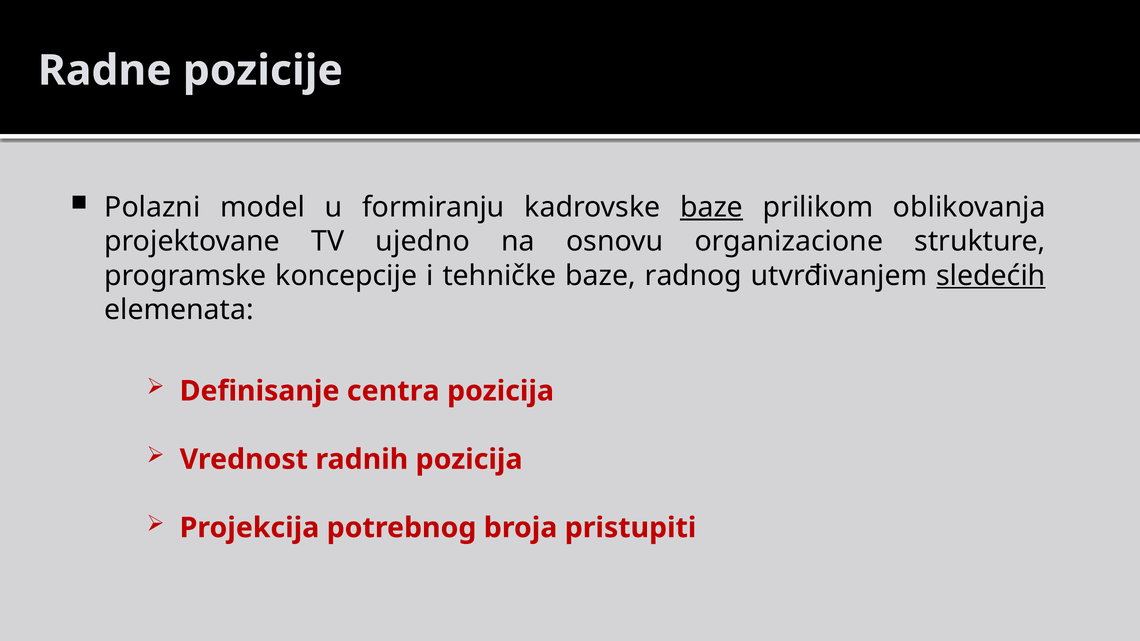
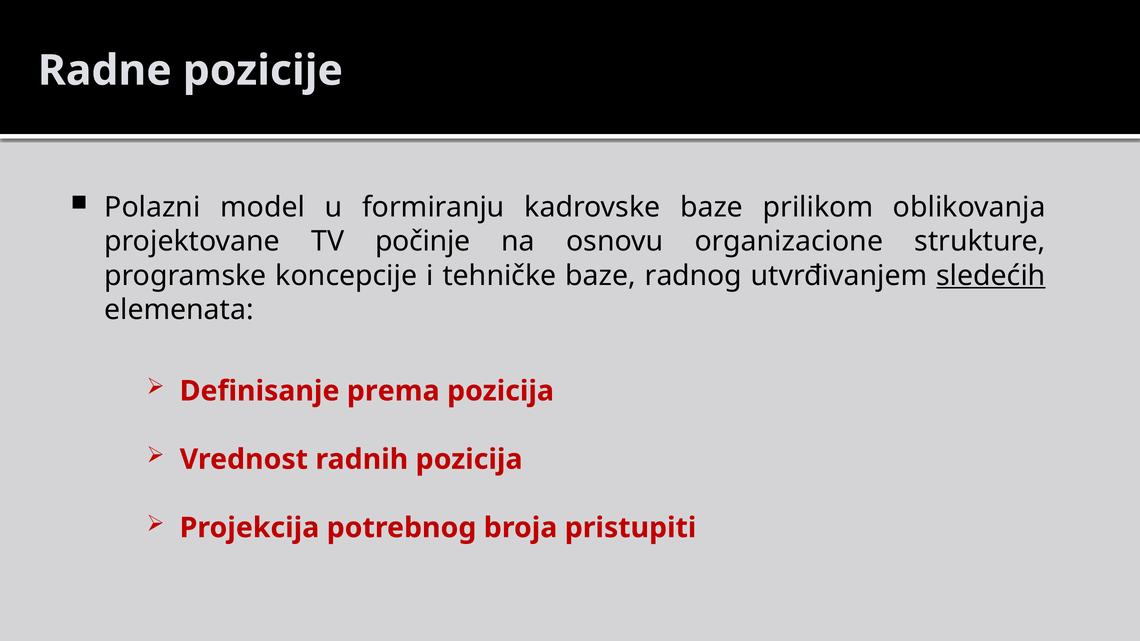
baze at (712, 207) underline: present -> none
ujedno: ujedno -> počinje
centra: centra -> prema
